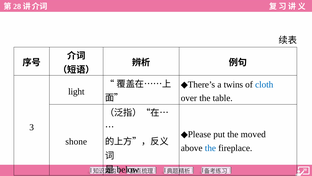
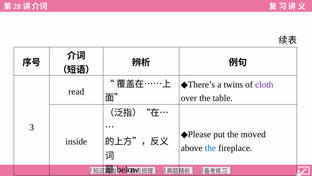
cloth colour: blue -> purple
light: light -> read
shone: shone -> inside
